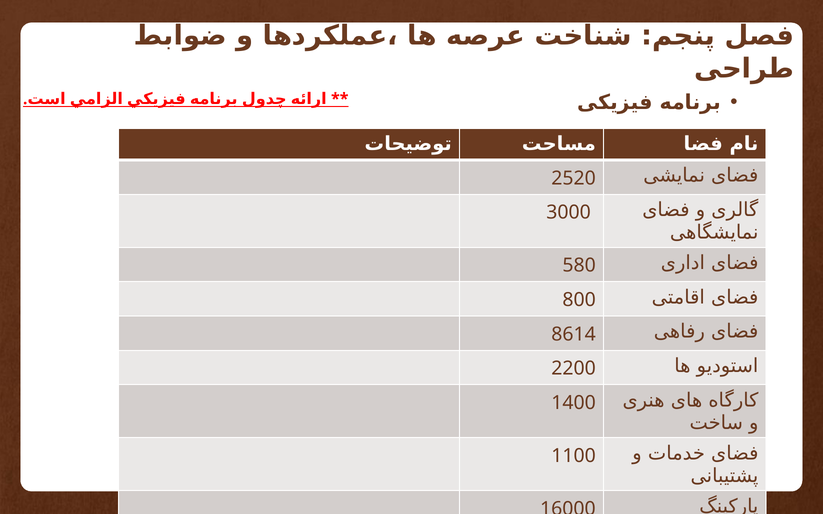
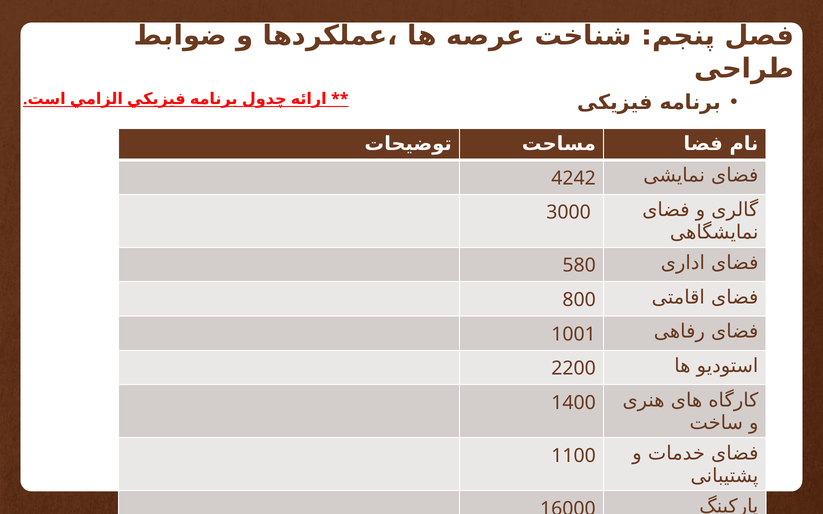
2520: 2520 -> 4242
8614: 8614 -> 1001
